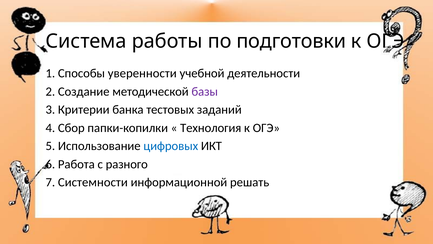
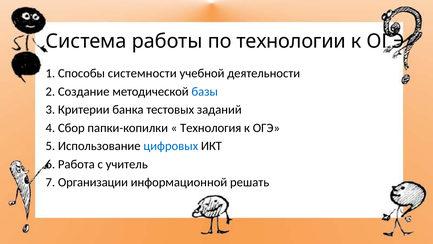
подготовки: подготовки -> технологии
уверенности: уверенности -> системности
базы colour: purple -> blue
разного: разного -> учитель
Системности: Системности -> Организации
